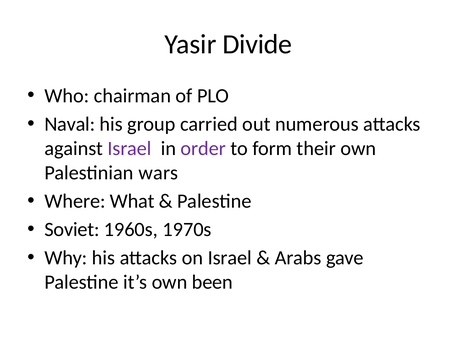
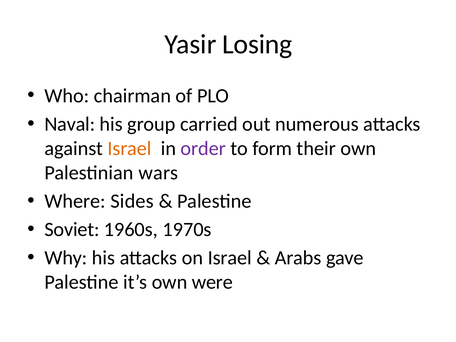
Divide: Divide -> Losing
Israel at (130, 148) colour: purple -> orange
What: What -> Sides
been: been -> were
